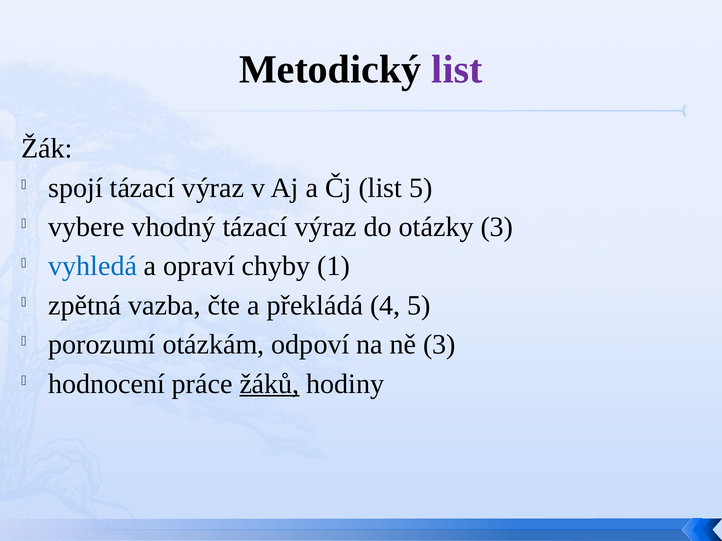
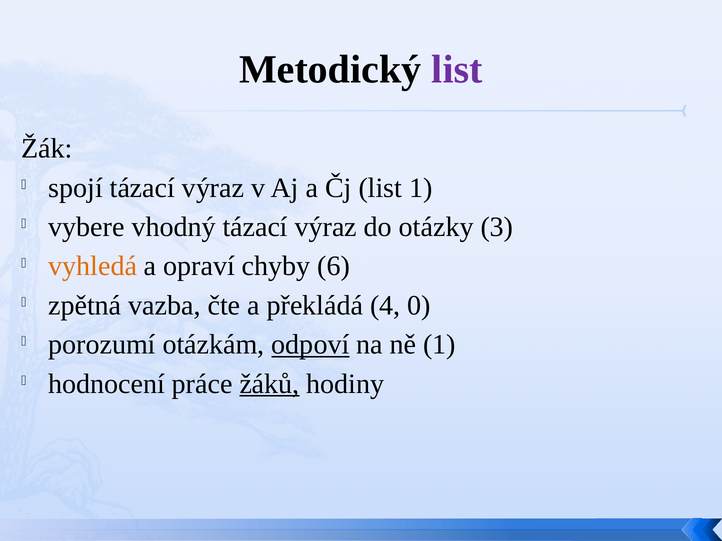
list 5: 5 -> 1
vyhledá colour: blue -> orange
1: 1 -> 6
4 5: 5 -> 0
odpoví underline: none -> present
ně 3: 3 -> 1
